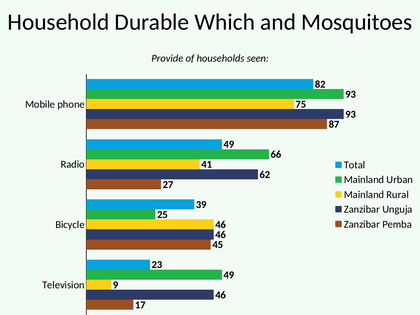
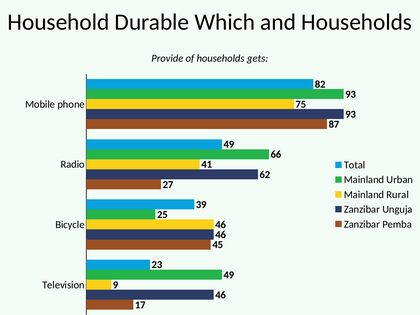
and Mosquitoes: Mosquitoes -> Households
seen: seen -> gets
